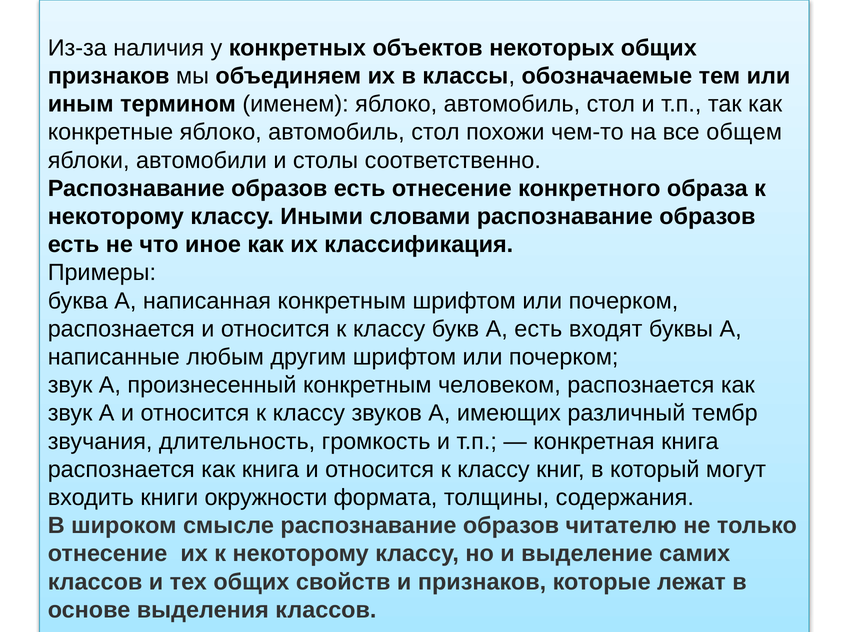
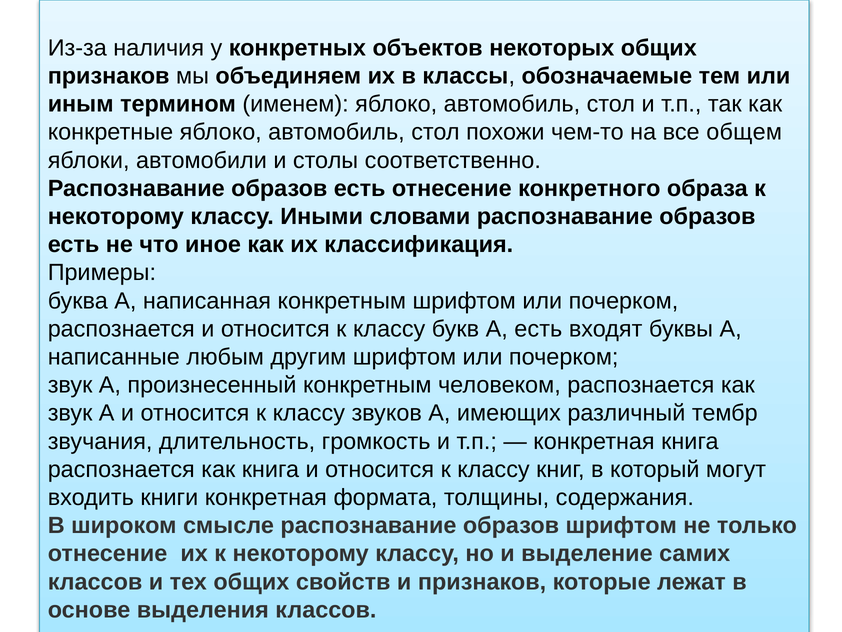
книги окружности: окружности -> конкретная
образов читателю: читателю -> шрифтом
